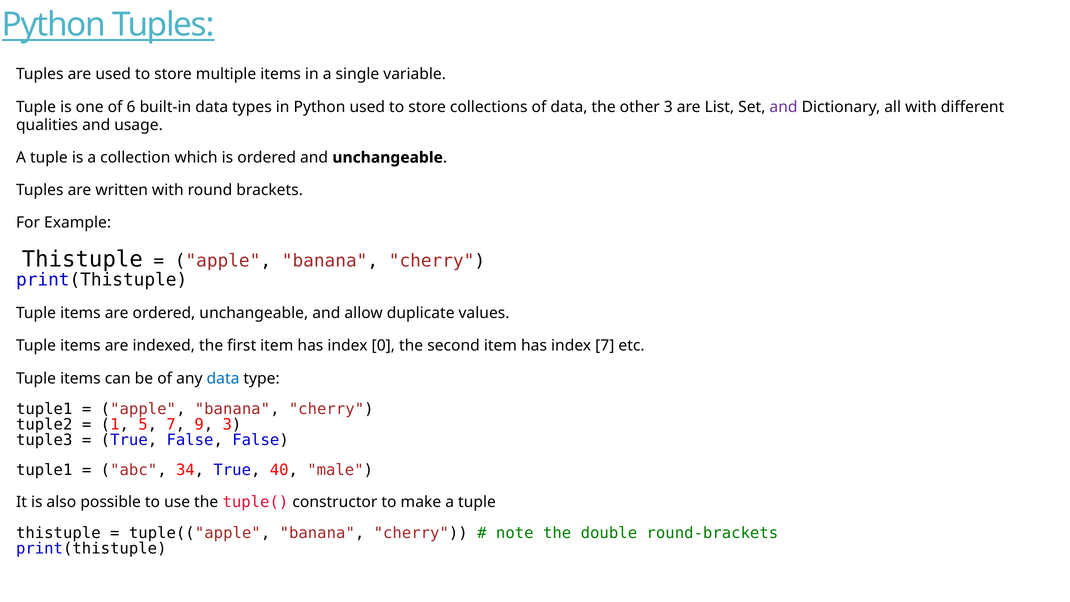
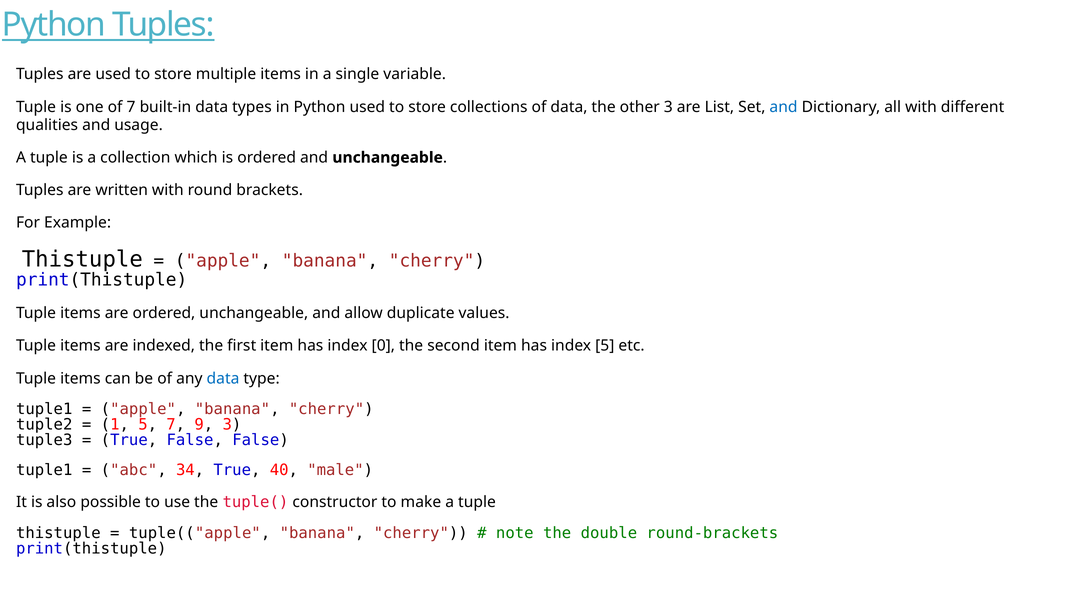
of 6: 6 -> 7
and at (783, 107) colour: purple -> blue
index 7: 7 -> 5
